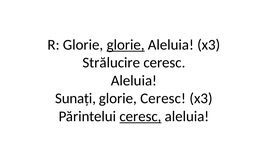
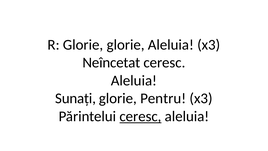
glorie at (126, 45) underline: present -> none
Strălucire: Strălucire -> Neîncetat
glorie Ceresc: Ceresc -> Pentru
